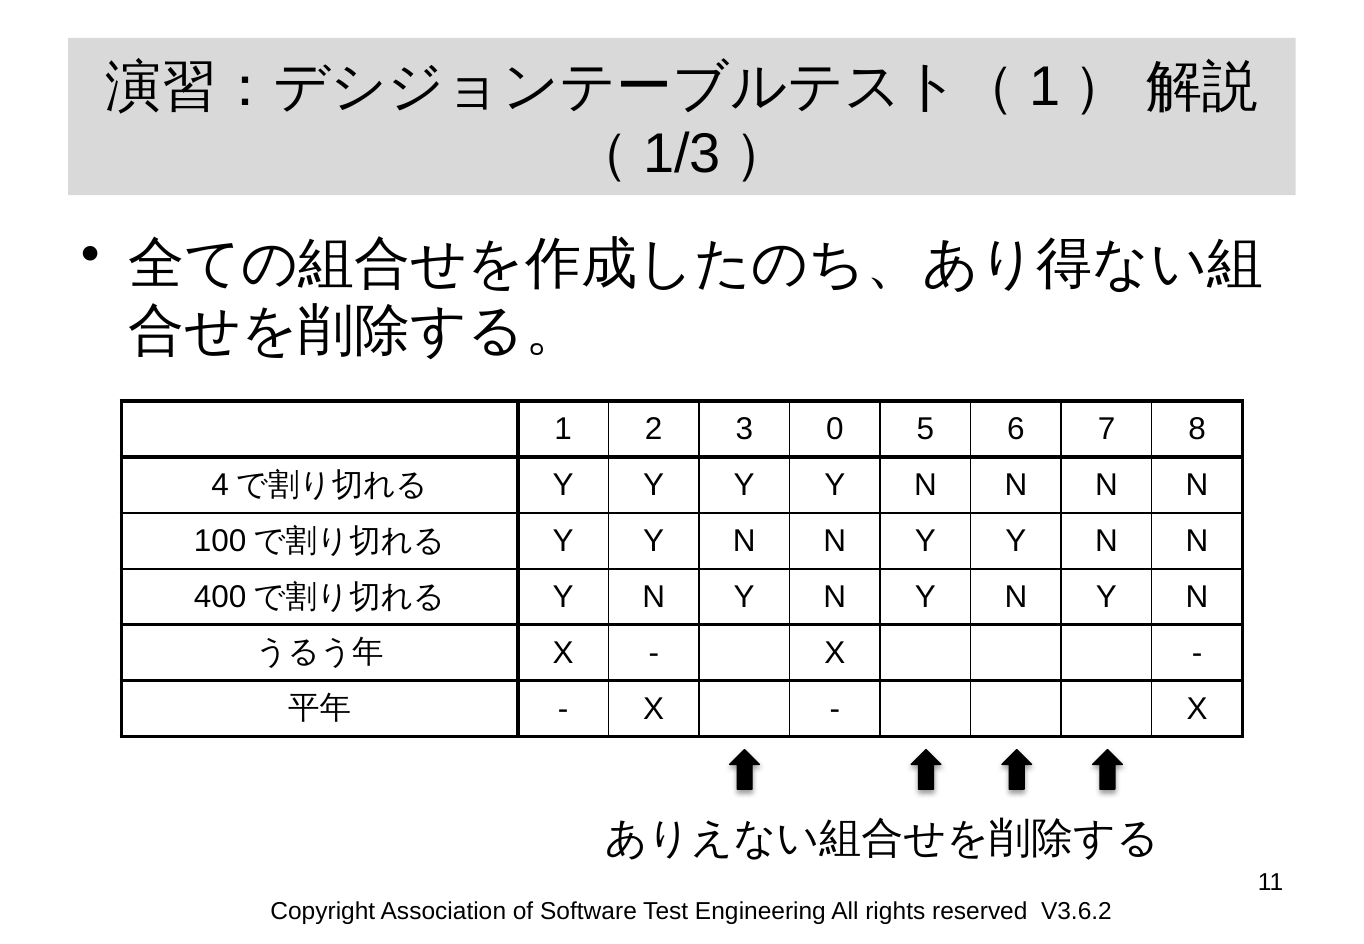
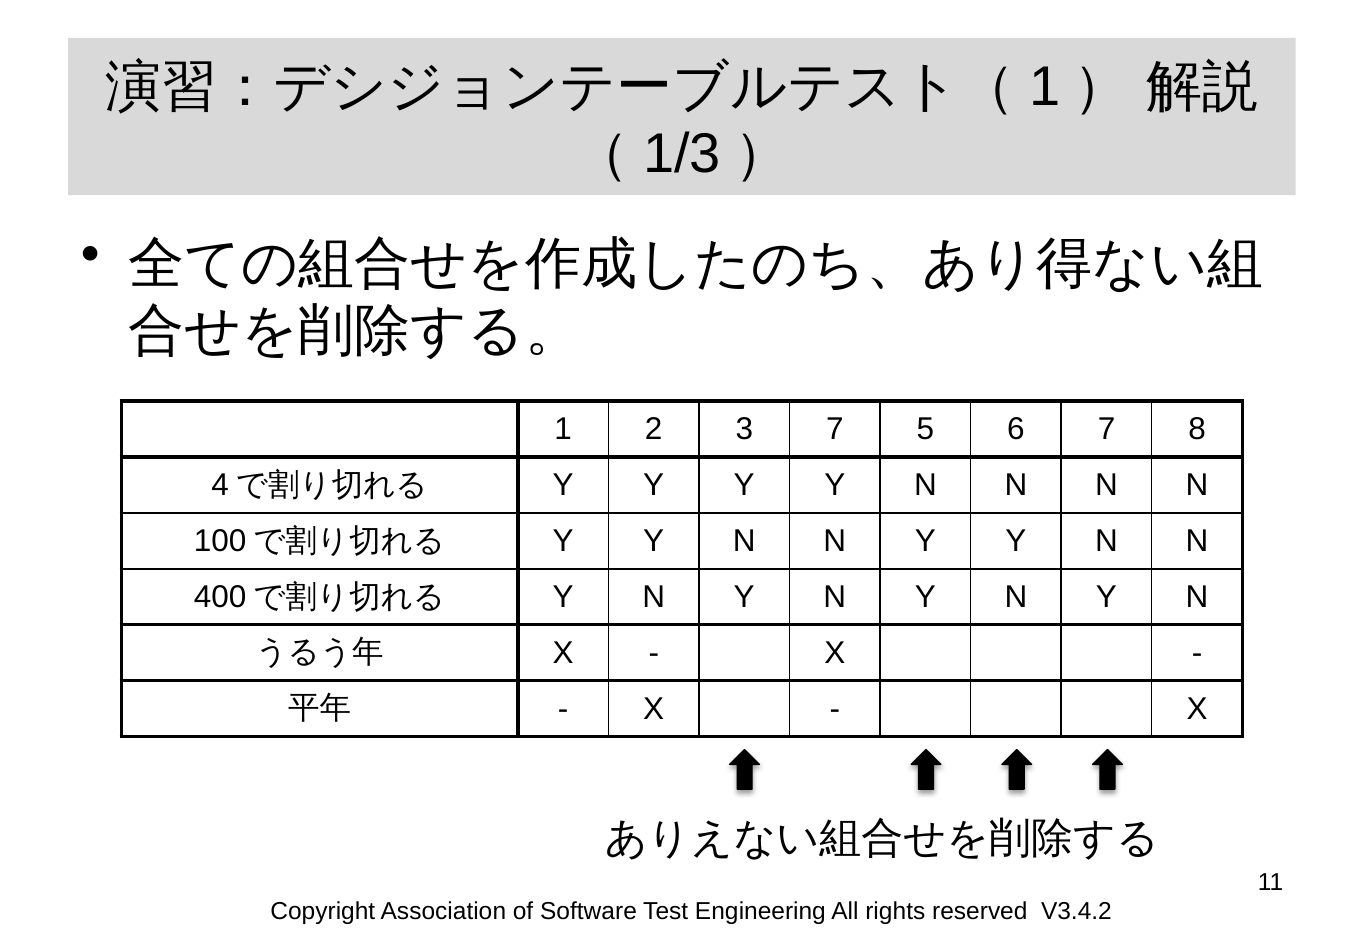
3 0: 0 -> 7
V3.6.2: V3.6.2 -> V3.4.2
